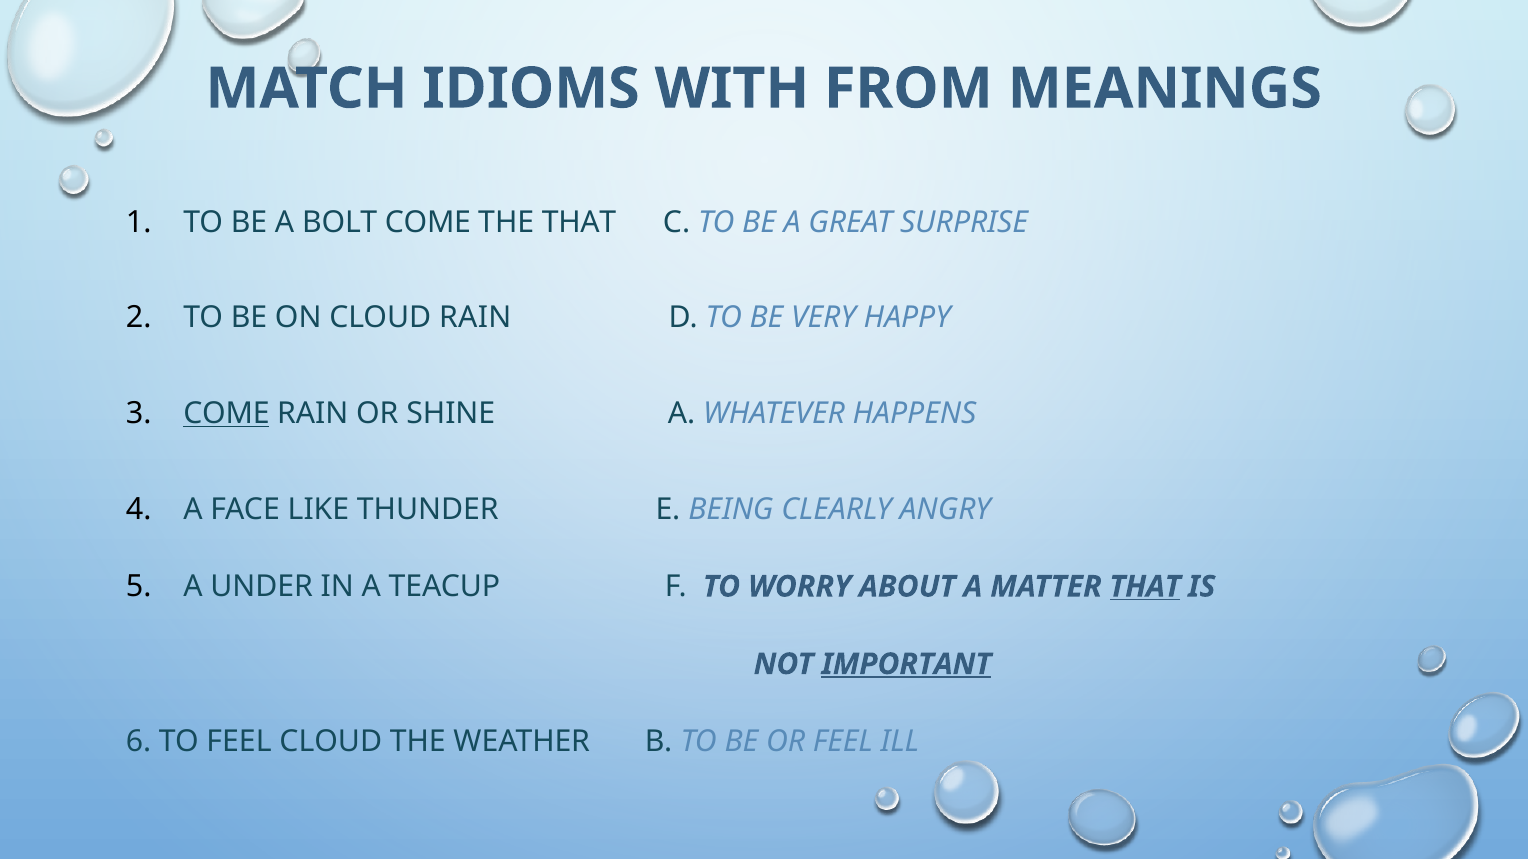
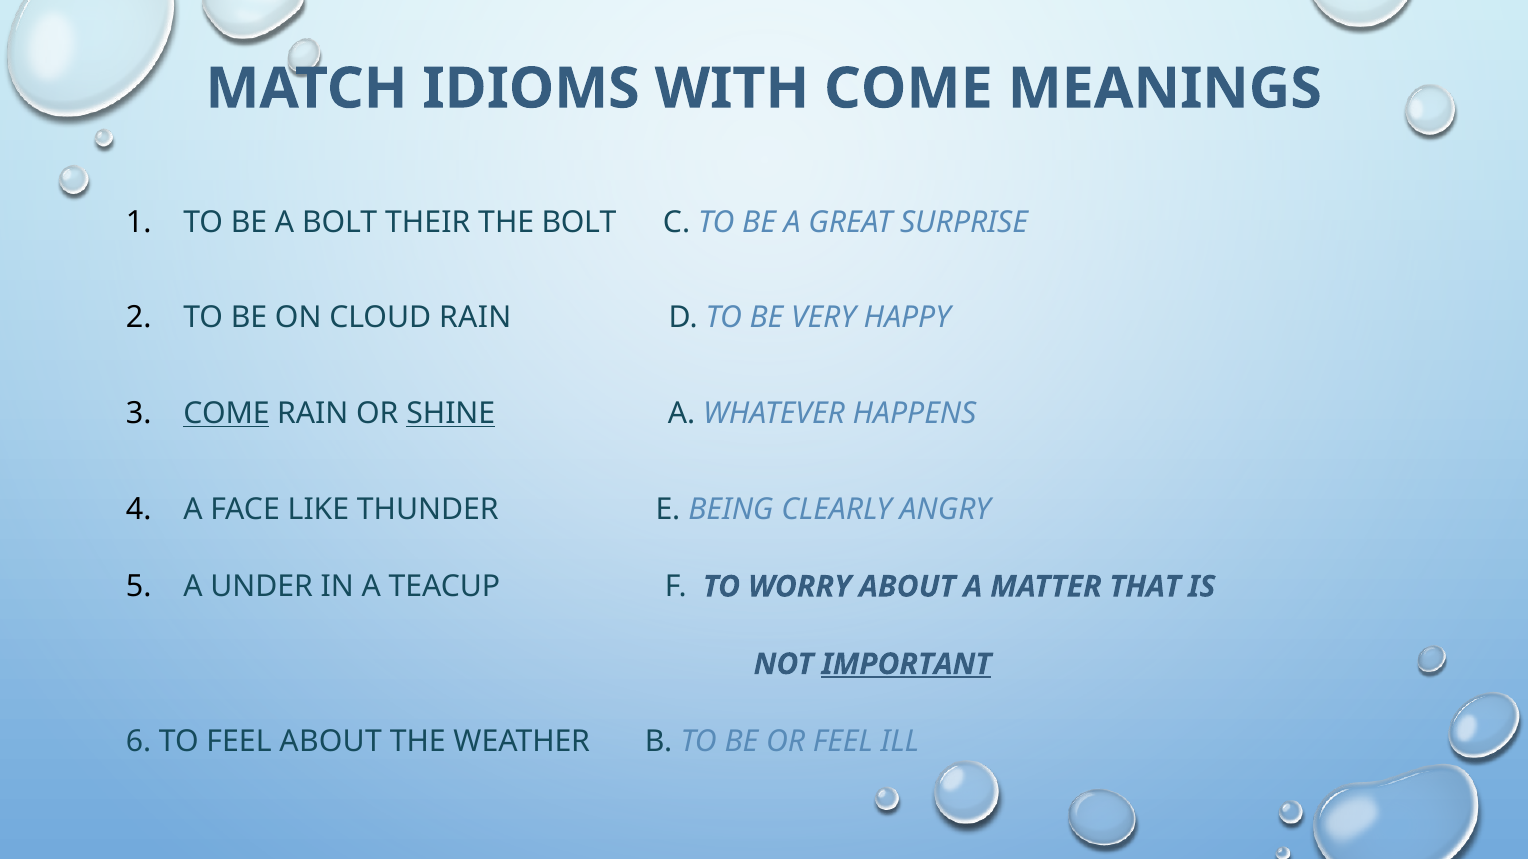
WITH FROM: FROM -> COME
BOLT COME: COME -> THEIR
THE THAT: THAT -> BOLT
SHINE underline: none -> present
THAT at (1145, 587) underline: present -> none
FEEL CLOUD: CLOUD -> ABOUT
